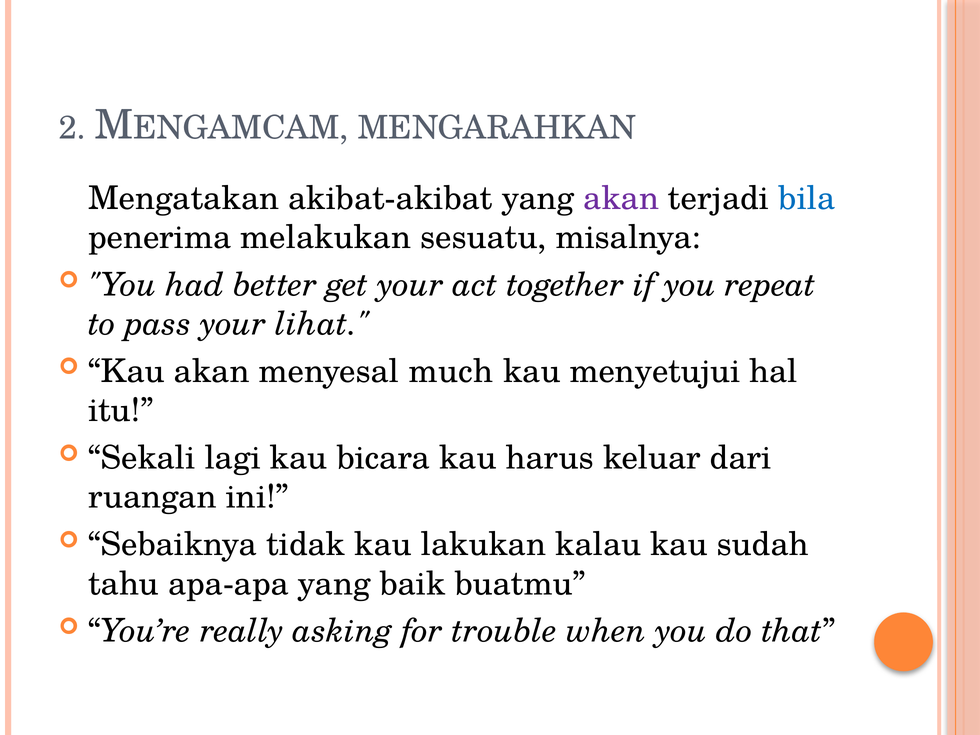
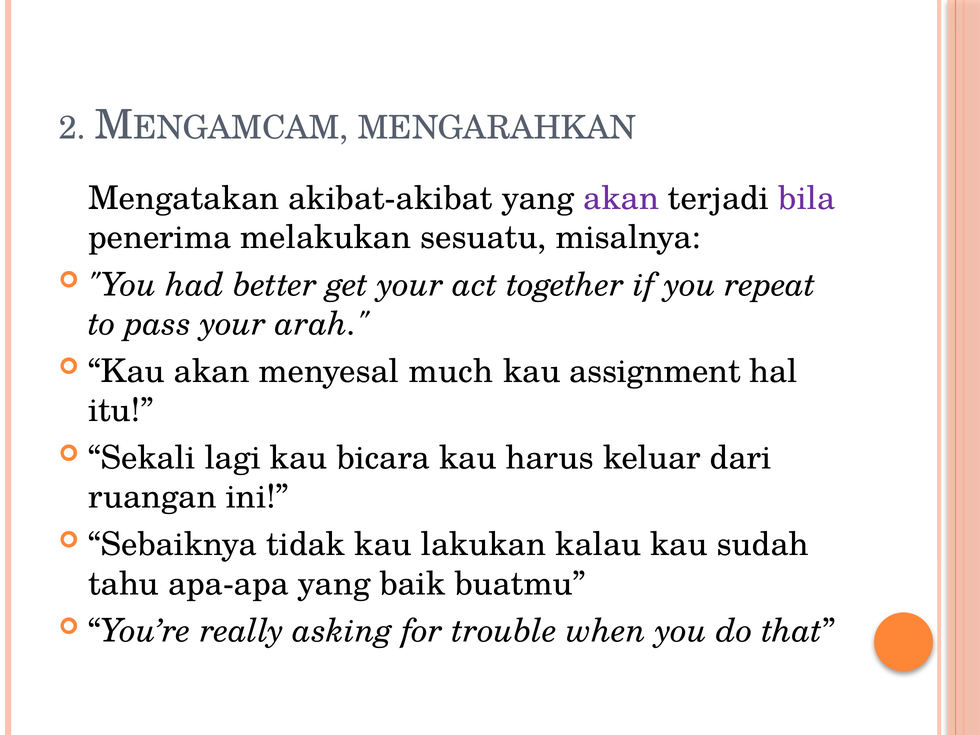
bila colour: blue -> purple
lihat: lihat -> arah
menyetujui: menyetujui -> assignment
